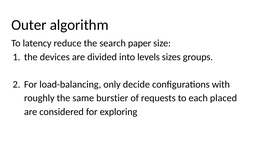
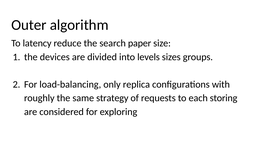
decide: decide -> replica
burstier: burstier -> strategy
placed: placed -> storing
